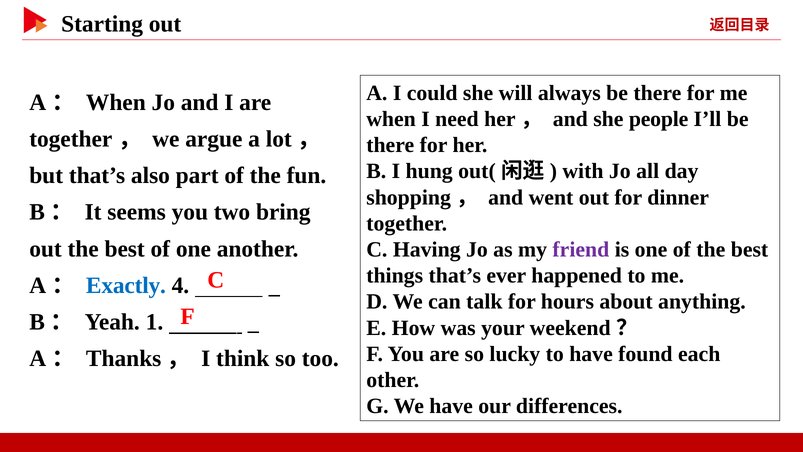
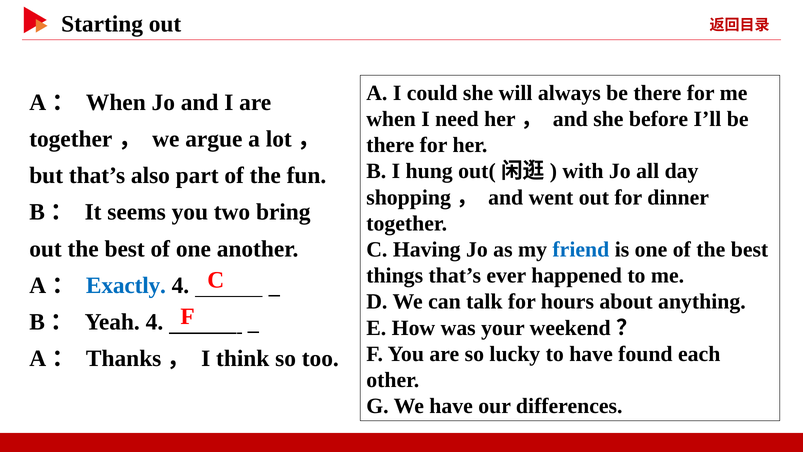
people: people -> before
friend colour: purple -> blue
Yeah 1: 1 -> 4
